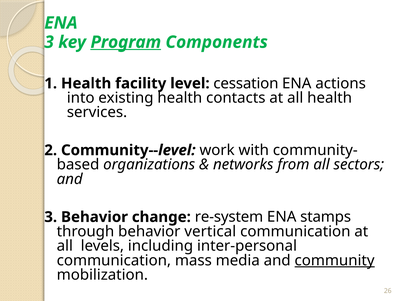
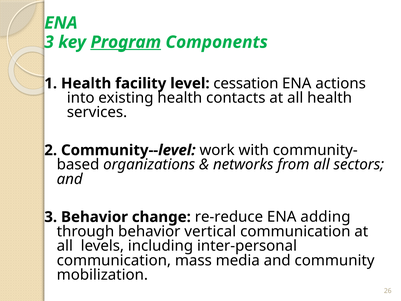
re-system: re-system -> re-reduce
stamps: stamps -> adding
community underline: present -> none
